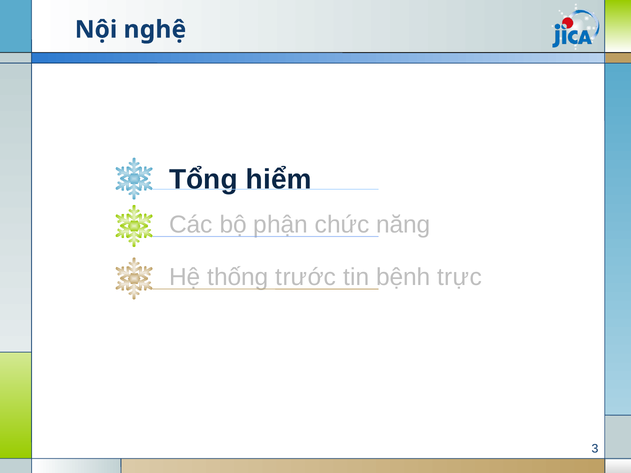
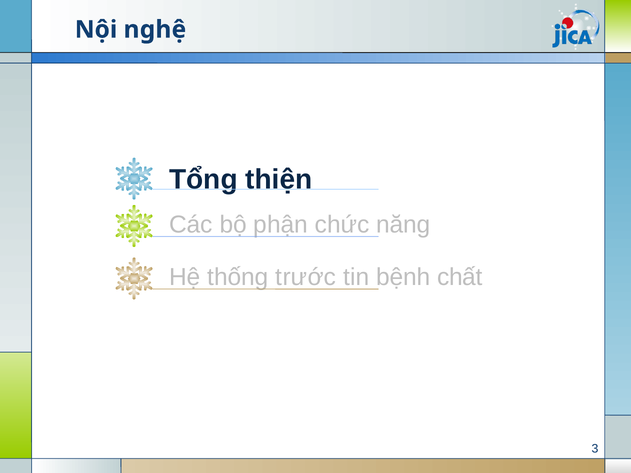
hiểm: hiểm -> thiện
trực: trực -> chất
